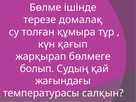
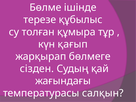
домалақ: домалақ -> құбылыс
болып: болып -> сізден
